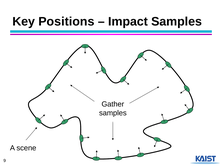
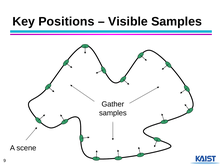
Impact: Impact -> Visible
